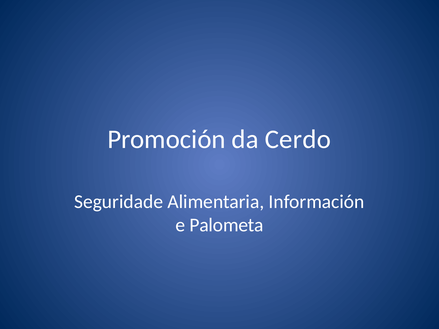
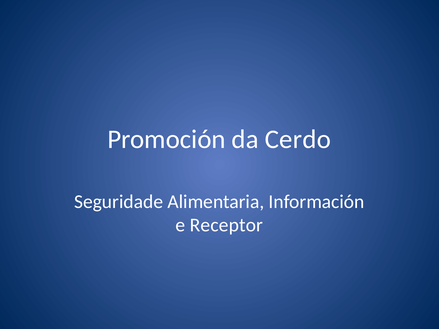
Palometa: Palometa -> Receptor
